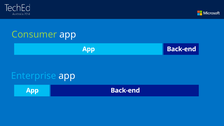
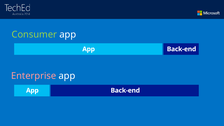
Enterprise colour: light blue -> pink
